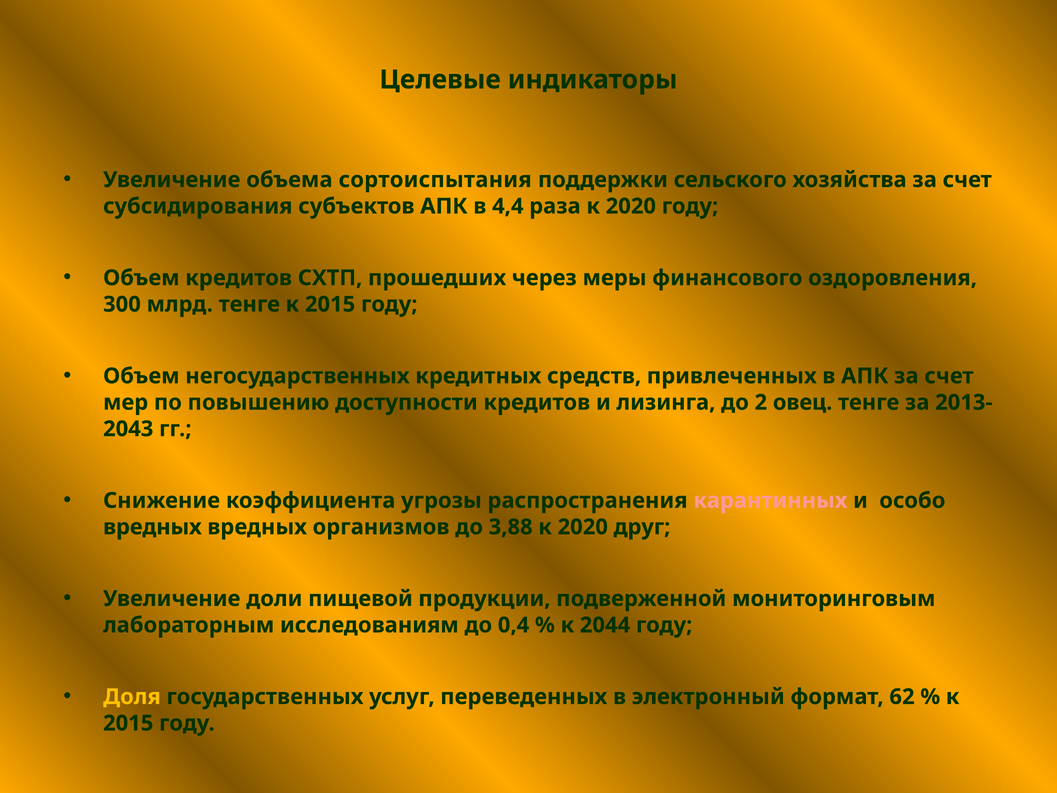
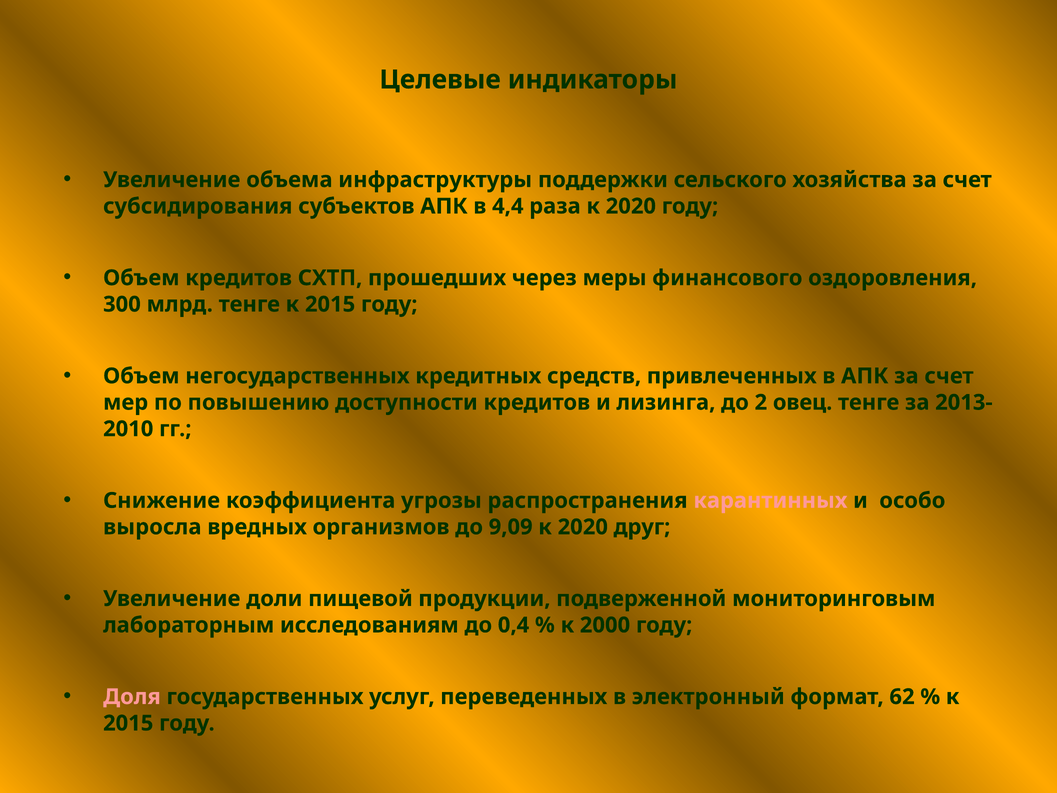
сортоиспытания: сортоиспытания -> инфраструктуры
2043: 2043 -> 2010
вредных at (152, 527): вредных -> выросла
3,88: 3,88 -> 9,09
2044: 2044 -> 2000
Доля colour: yellow -> pink
